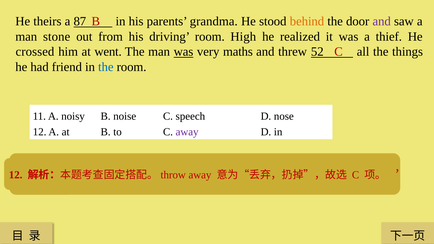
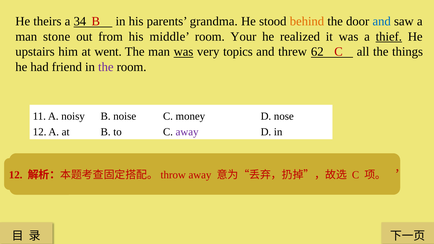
87: 87 -> 34
and at (382, 21) colour: purple -> blue
driving: driving -> middle
High: High -> Your
thief underline: none -> present
crossed: crossed -> upstairs
maths: maths -> topics
52: 52 -> 62
the at (106, 67) colour: blue -> purple
speech: speech -> money
